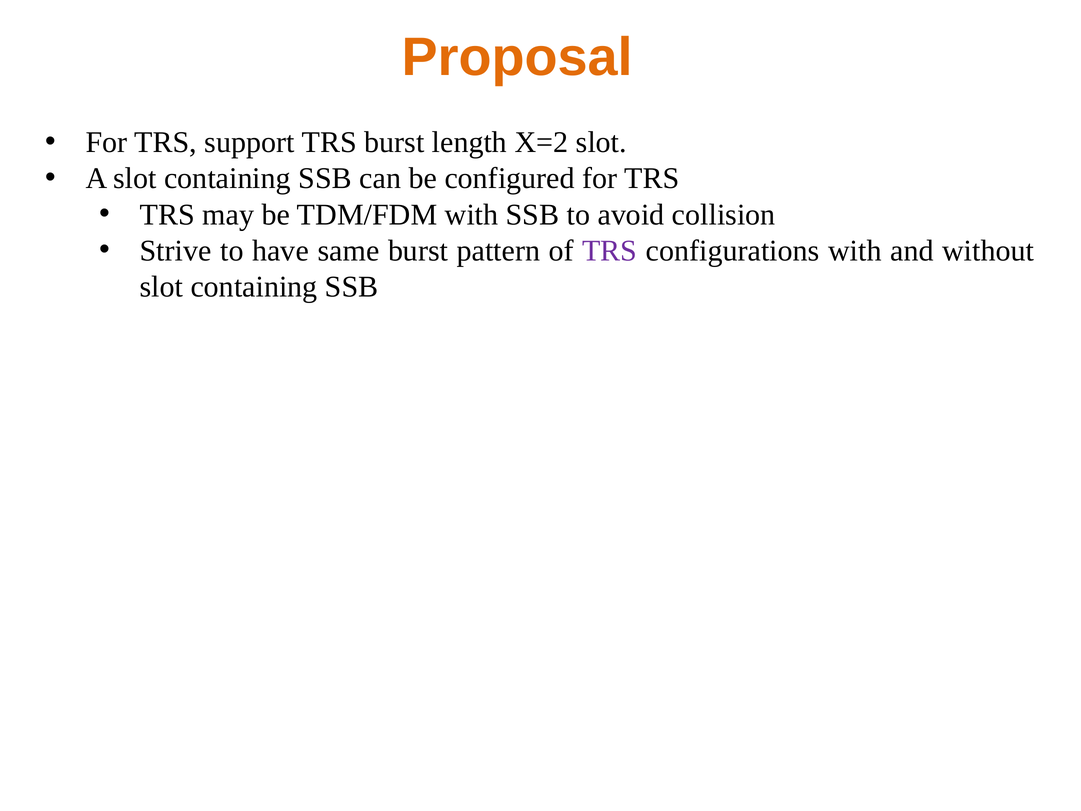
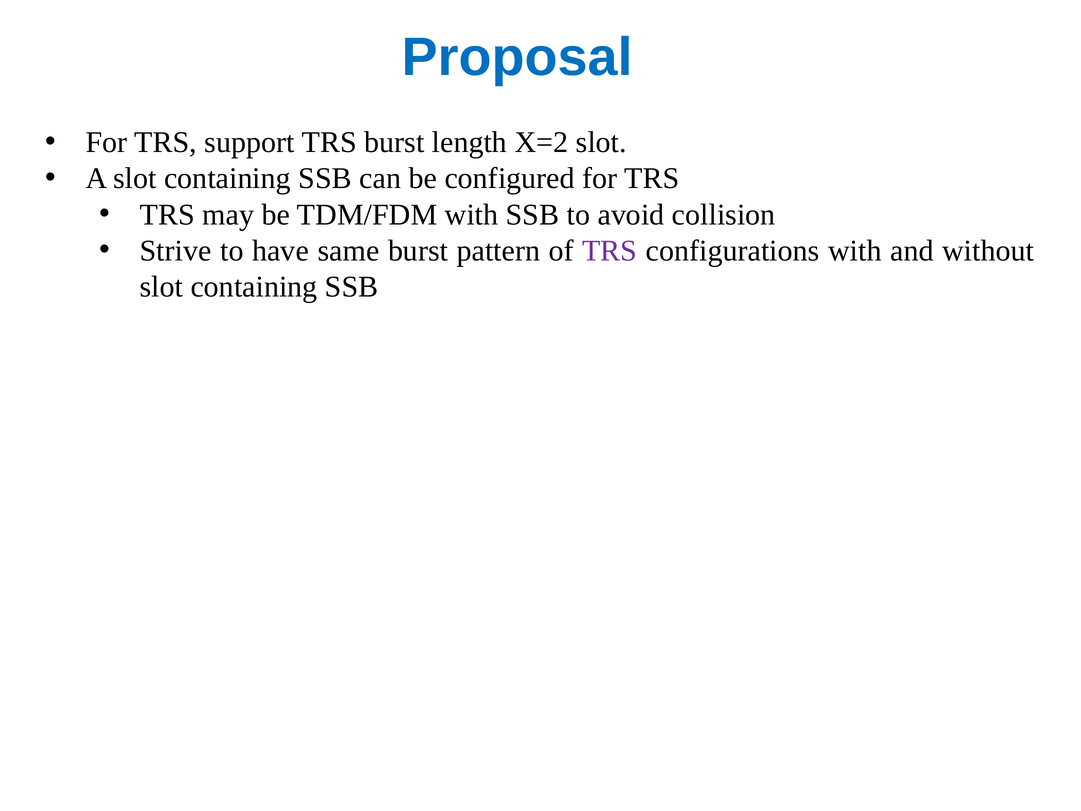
Proposal colour: orange -> blue
